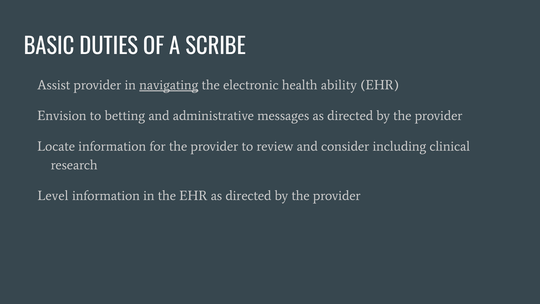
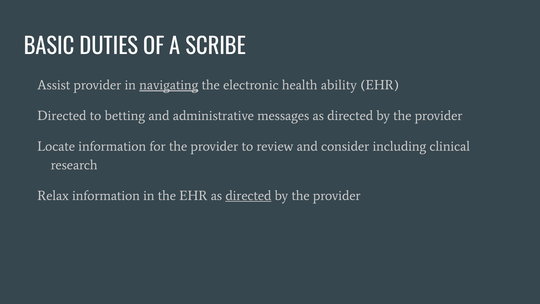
Envision at (62, 116): Envision -> Directed
Level: Level -> Relax
directed at (248, 195) underline: none -> present
